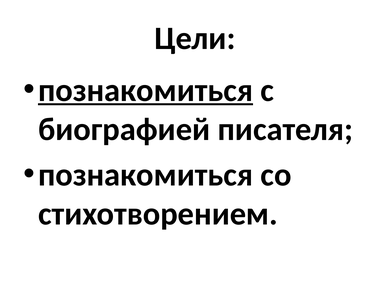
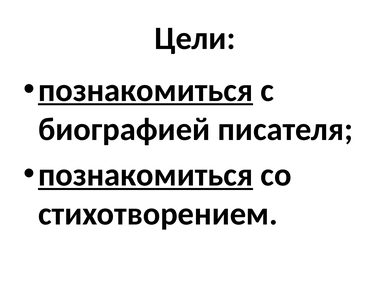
познакомиться at (146, 175) underline: none -> present
